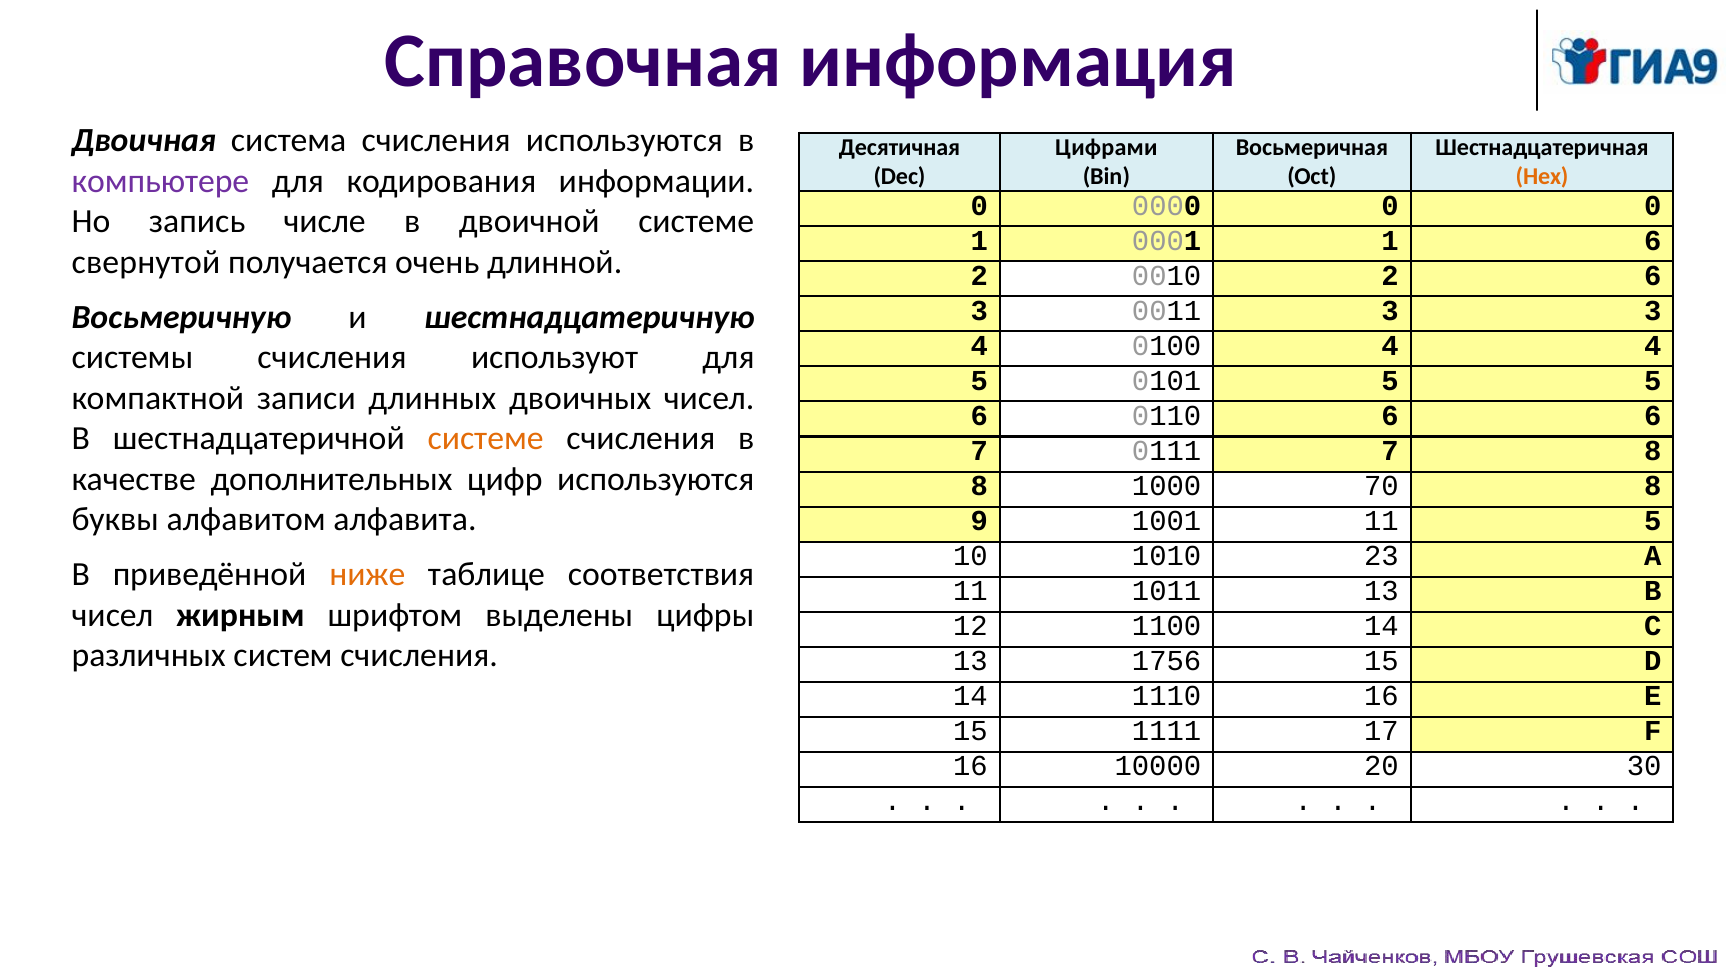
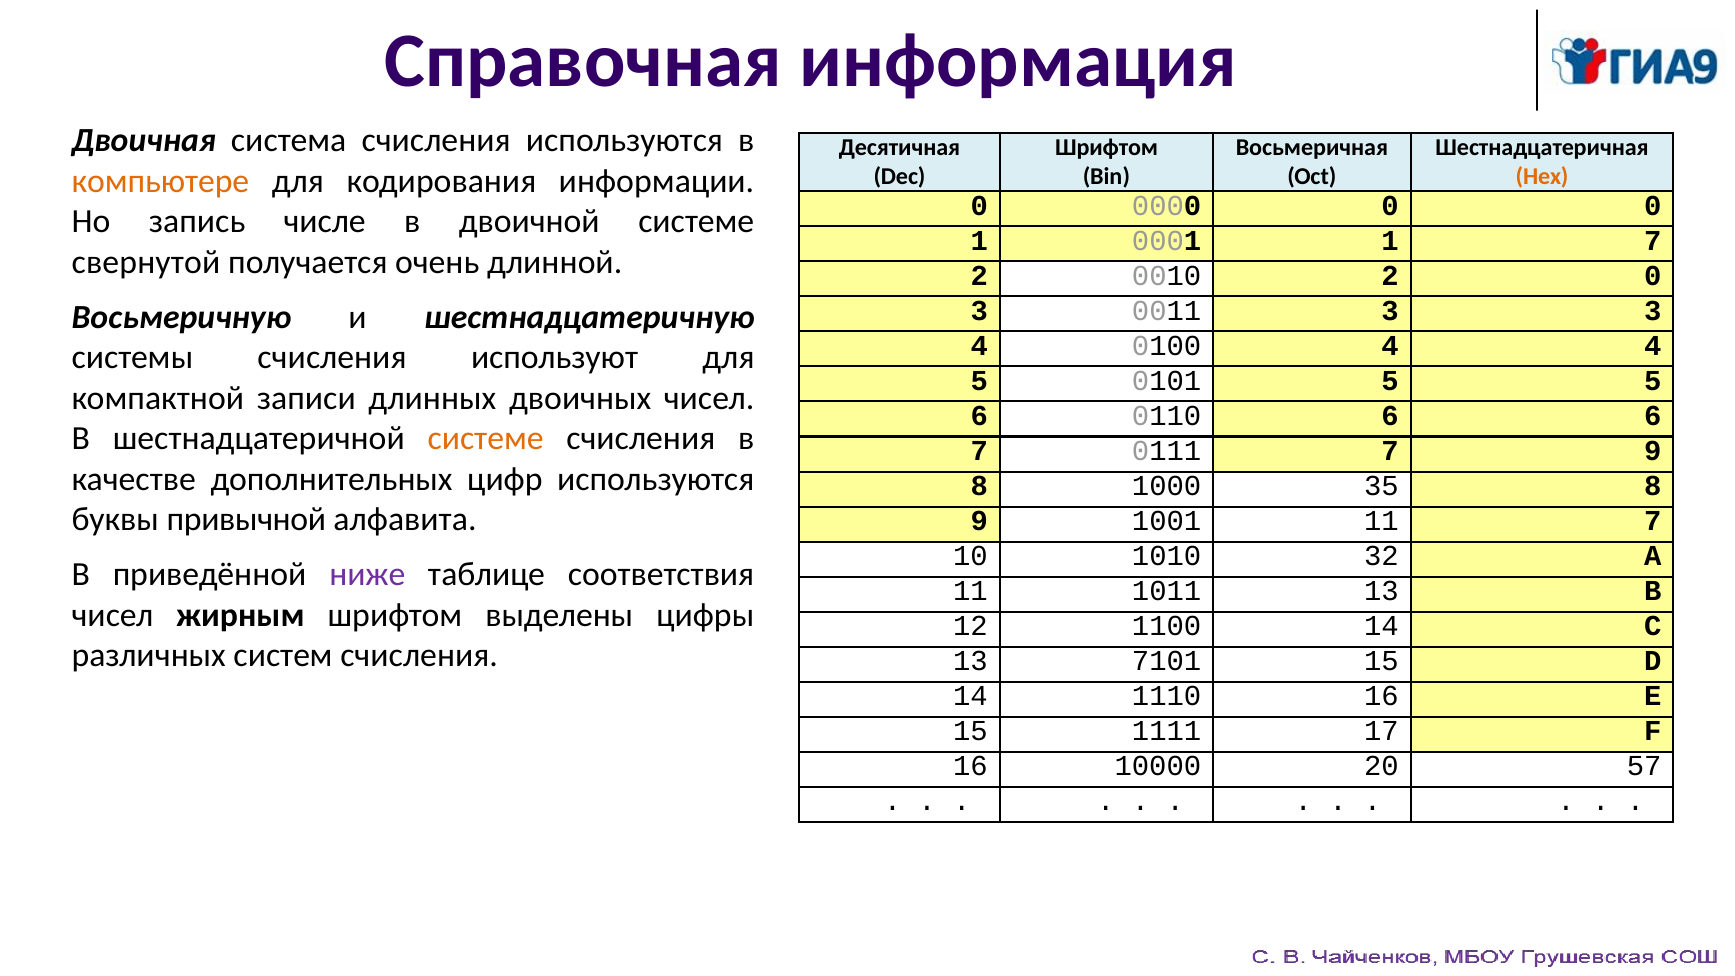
Цифрами at (1106, 148): Цифрами -> Шрифтом
компьютере colour: purple -> orange
1 6: 6 -> 7
2 6: 6 -> 0
7 8: 8 -> 9
70: 70 -> 35
алфавитом: алфавитом -> привычной
11 5: 5 -> 7
23: 23 -> 32
ниже colour: orange -> purple
1756: 1756 -> 7101
30: 30 -> 57
